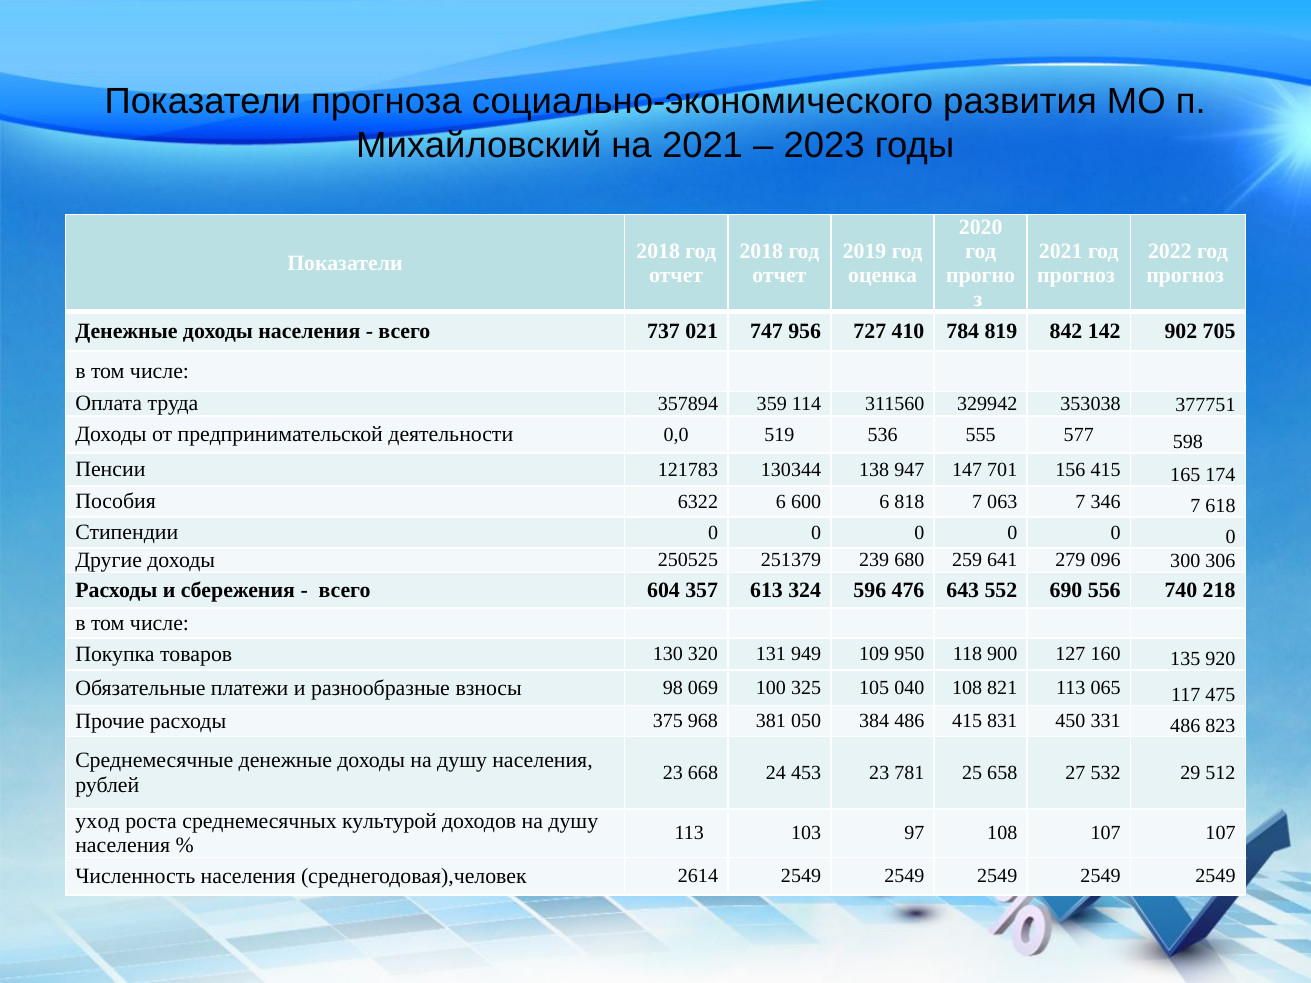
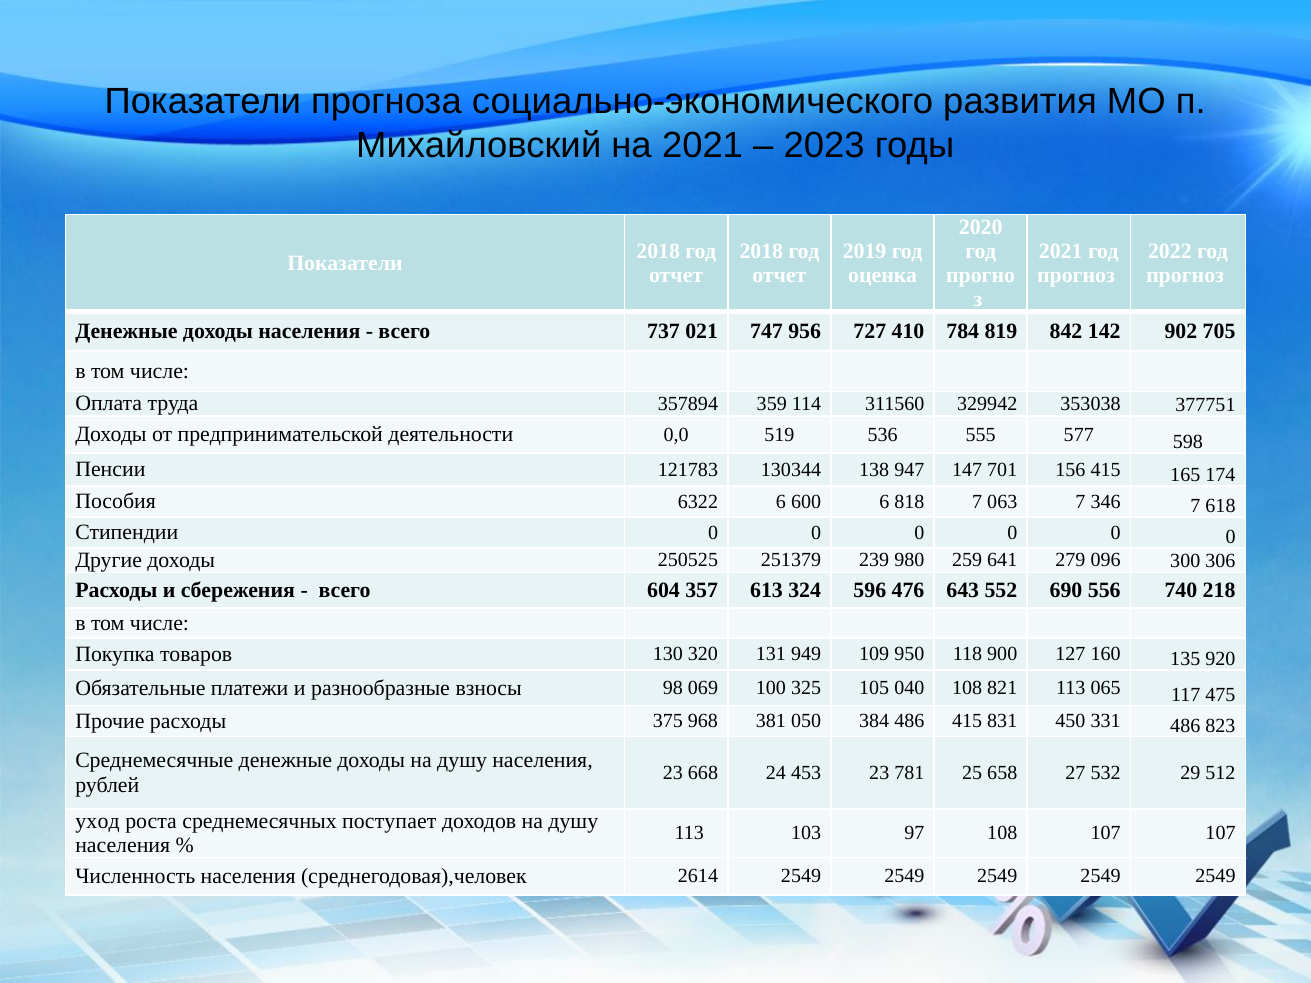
680: 680 -> 980
культурой: культурой -> поступает
